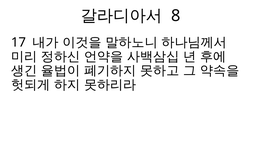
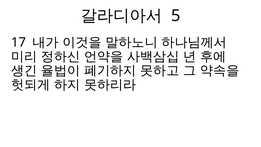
8: 8 -> 5
